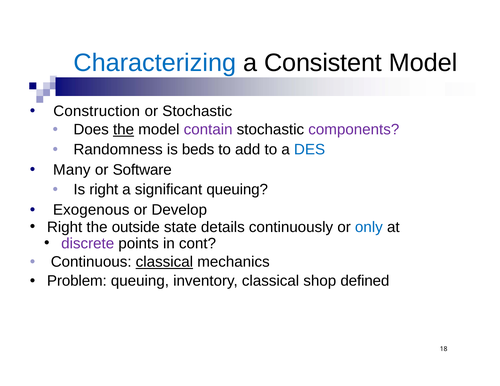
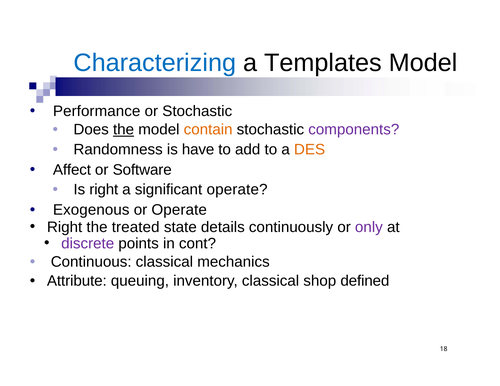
Consistent: Consistent -> Templates
Construction: Construction -> Performance
contain colour: purple -> orange
beds: beds -> have
DES colour: blue -> orange
Many: Many -> Affect
significant queuing: queuing -> operate
or Develop: Develop -> Operate
outside: outside -> treated
only colour: blue -> purple
classical at (164, 262) underline: present -> none
Problem: Problem -> Attribute
